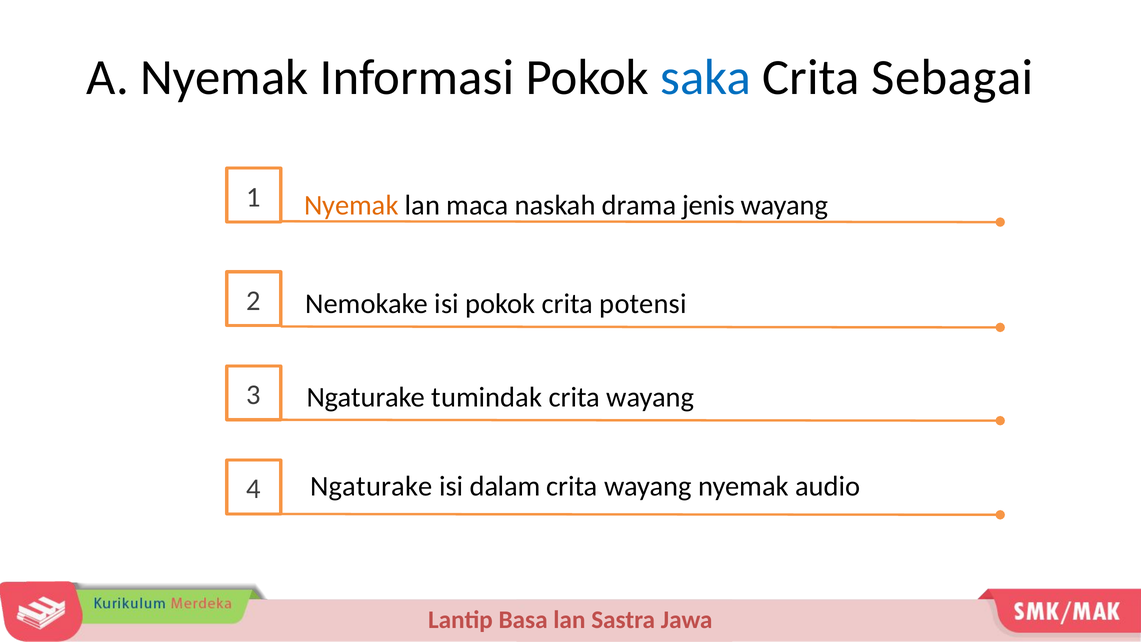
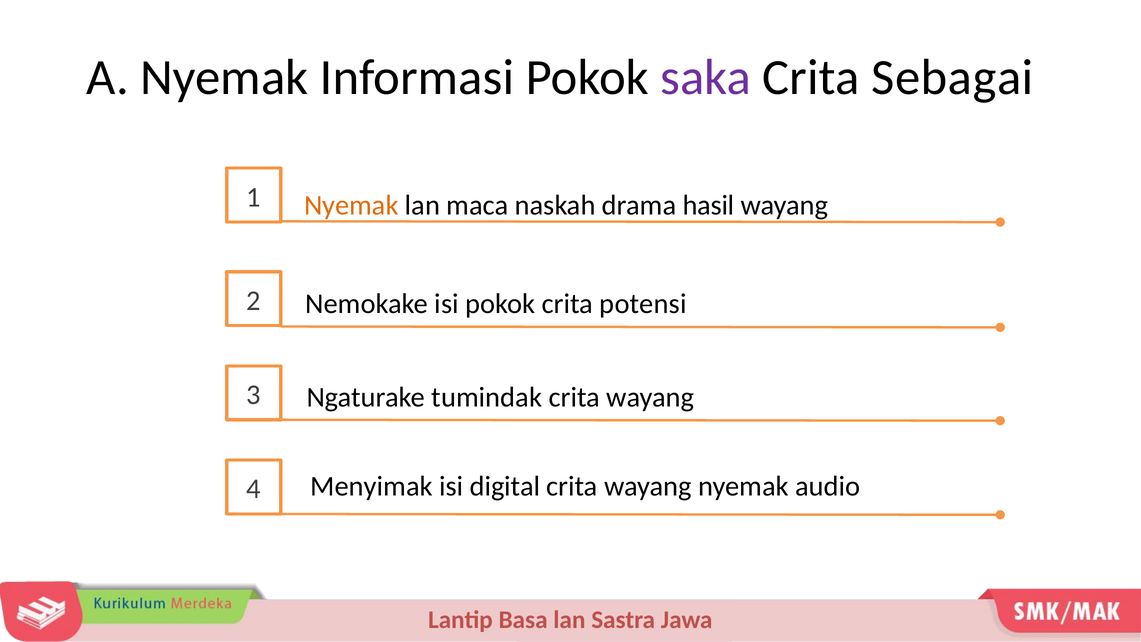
saka colour: blue -> purple
jenis: jenis -> hasil
Ngaturake at (371, 486): Ngaturake -> Menyimak
dalam: dalam -> digital
